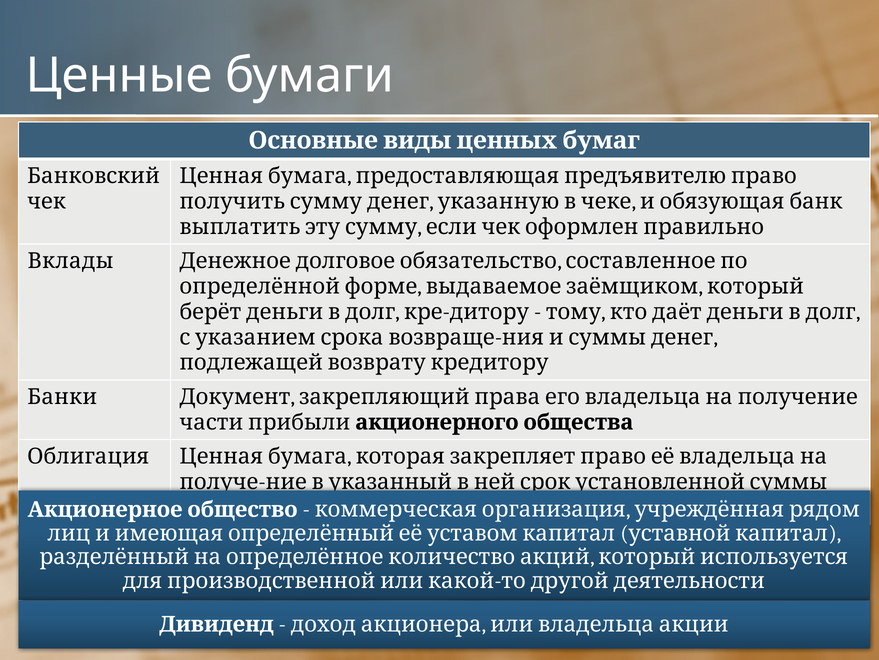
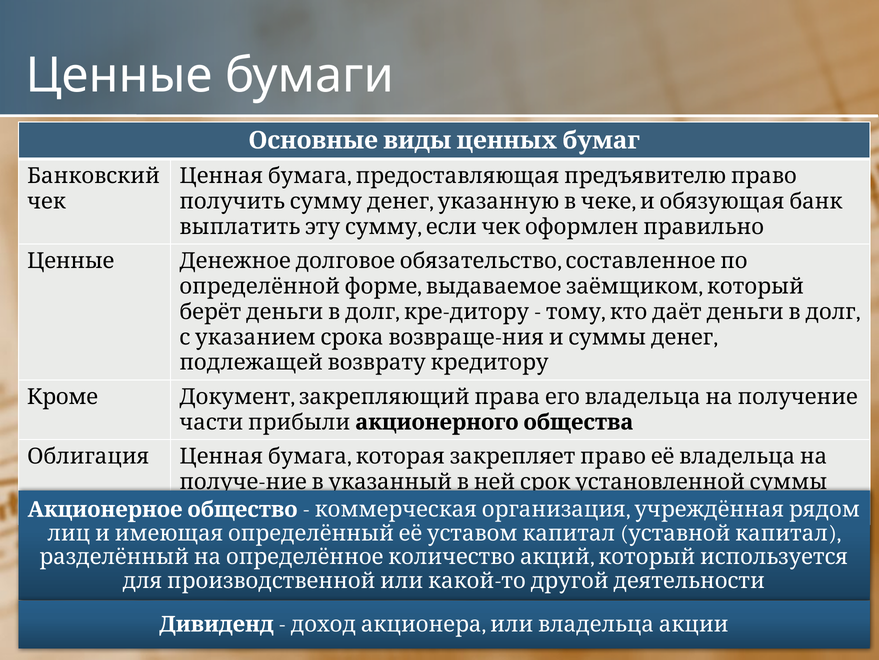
Вклады at (71, 261): Вклады -> Ценные
Банки: Банки -> Кроме
